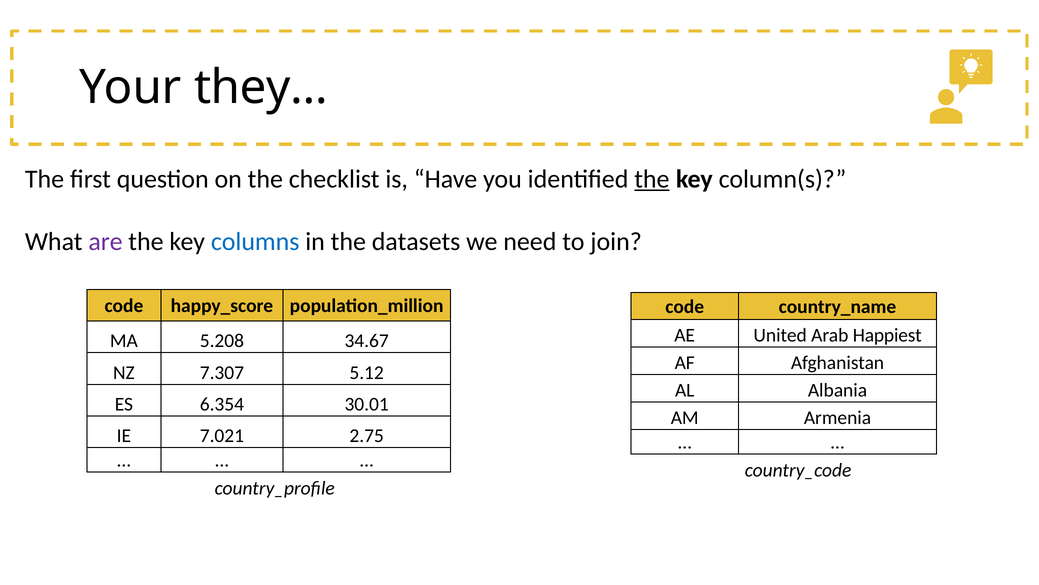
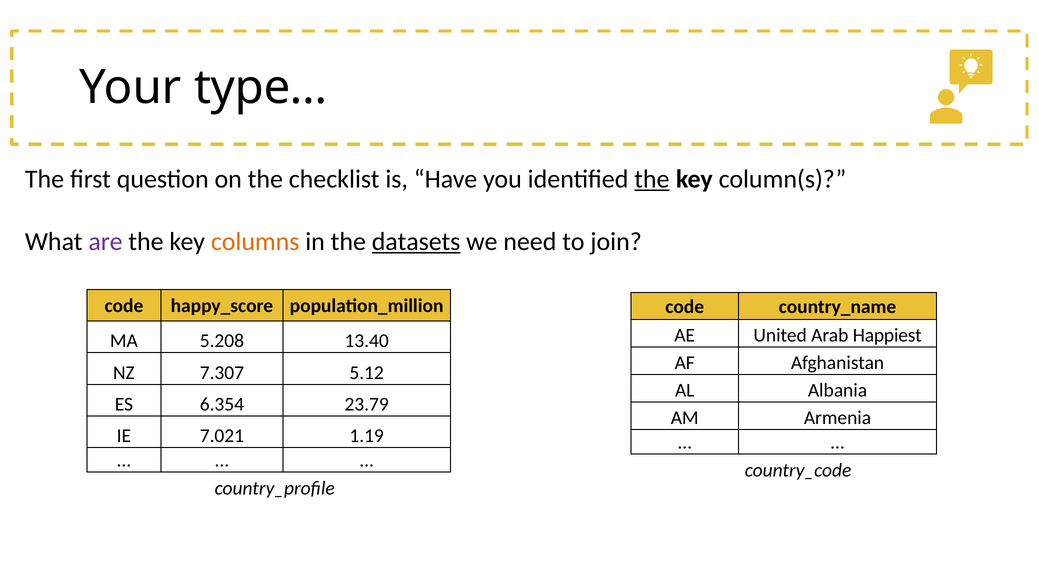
they…: they… -> type…
columns colour: blue -> orange
datasets underline: none -> present
34.67: 34.67 -> 13.40
30.01: 30.01 -> 23.79
2.75: 2.75 -> 1.19
